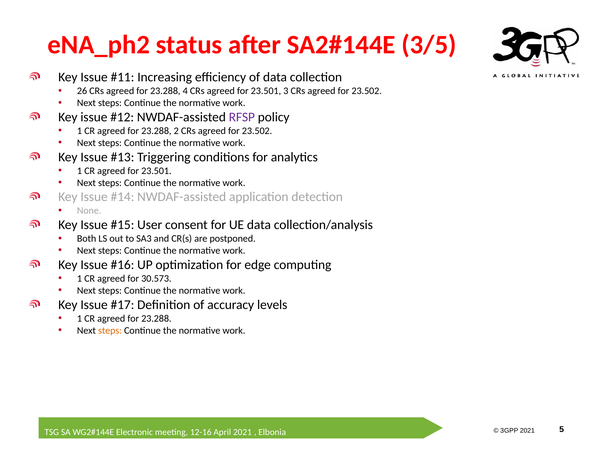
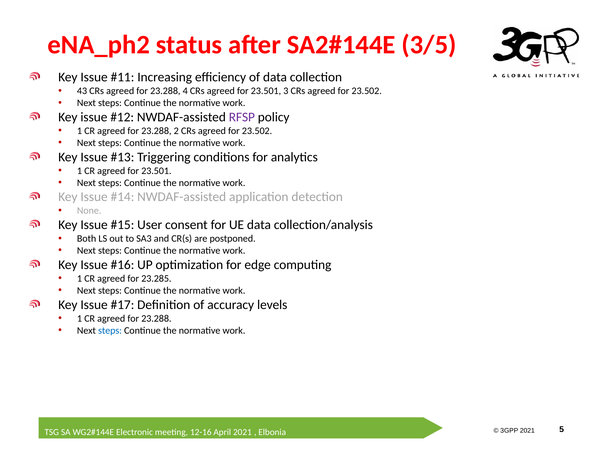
26: 26 -> 43
30.573: 30.573 -> 23.285
steps at (110, 331) colour: orange -> blue
